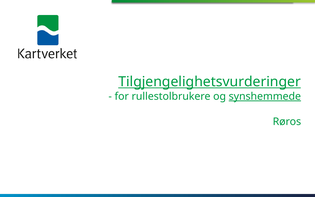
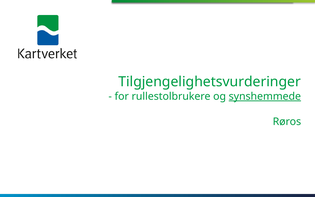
Tilgjengelighetsvurderinger underline: present -> none
